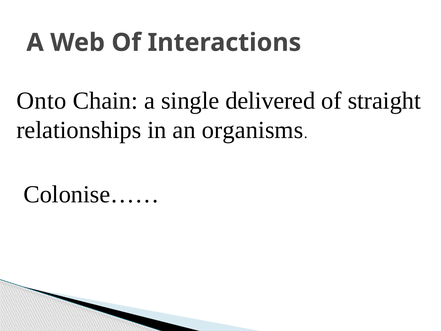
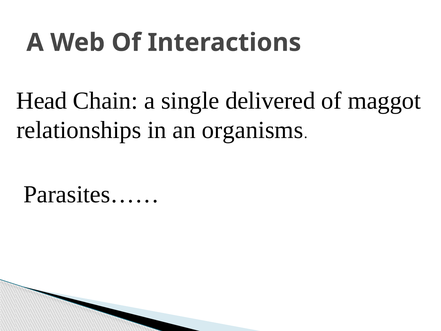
Onto: Onto -> Head
straight: straight -> maggot
Colonise……: Colonise…… -> Parasites……
